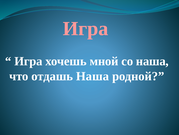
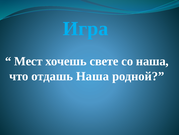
Игра at (86, 28) colour: pink -> light blue
Игра at (28, 61): Игра -> Мест
мной: мной -> свете
